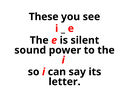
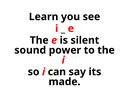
These: These -> Learn
letter: letter -> made
